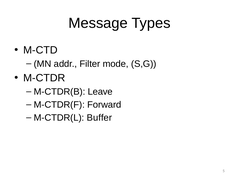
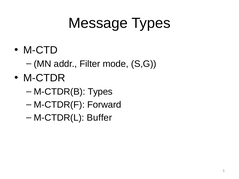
M-CTDR(B Leave: Leave -> Types
